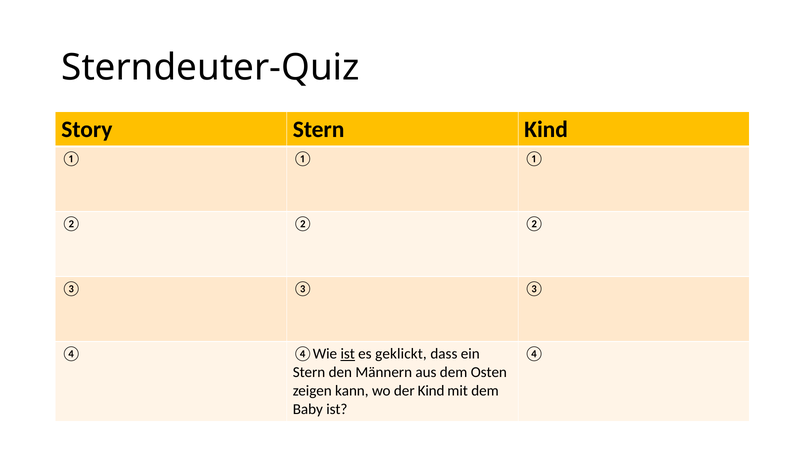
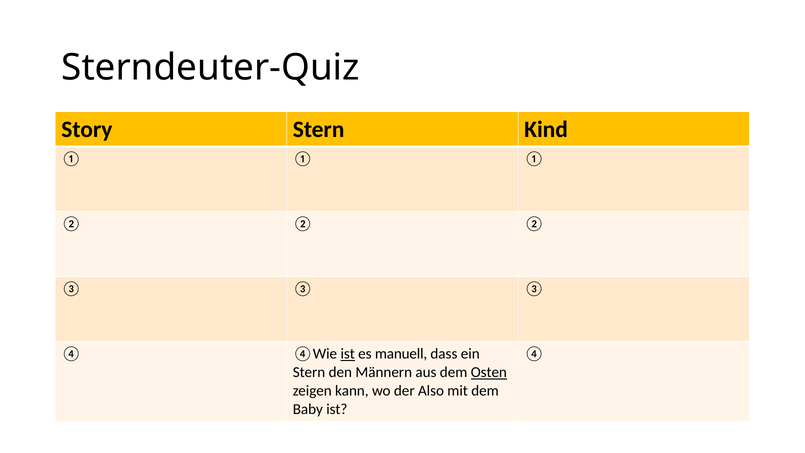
geklickt: geklickt -> manuell
Osten underline: none -> present
der Kind: Kind -> Also
